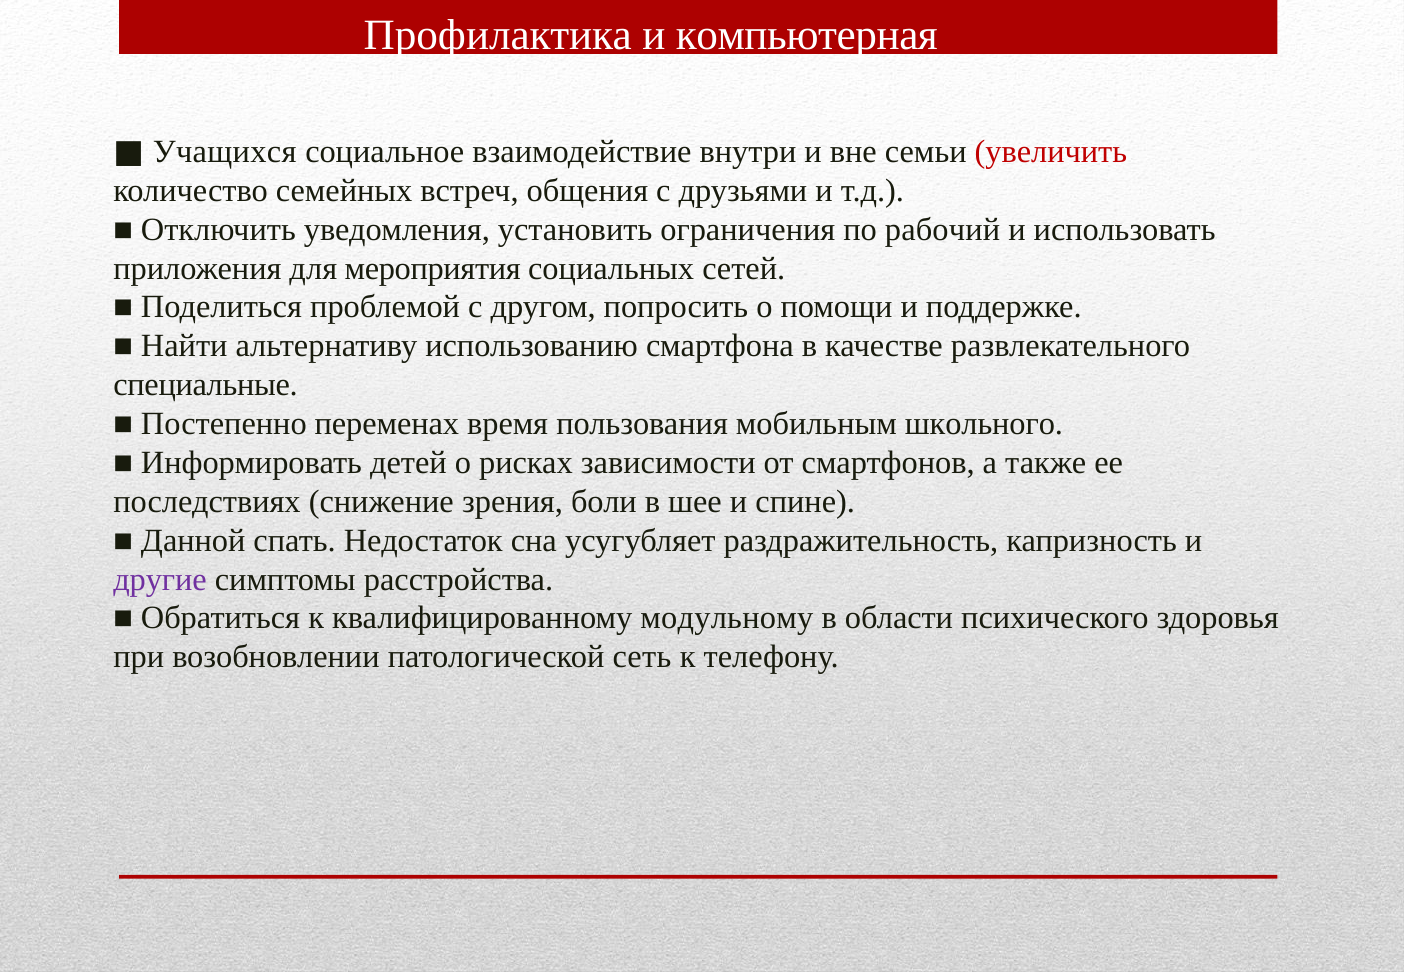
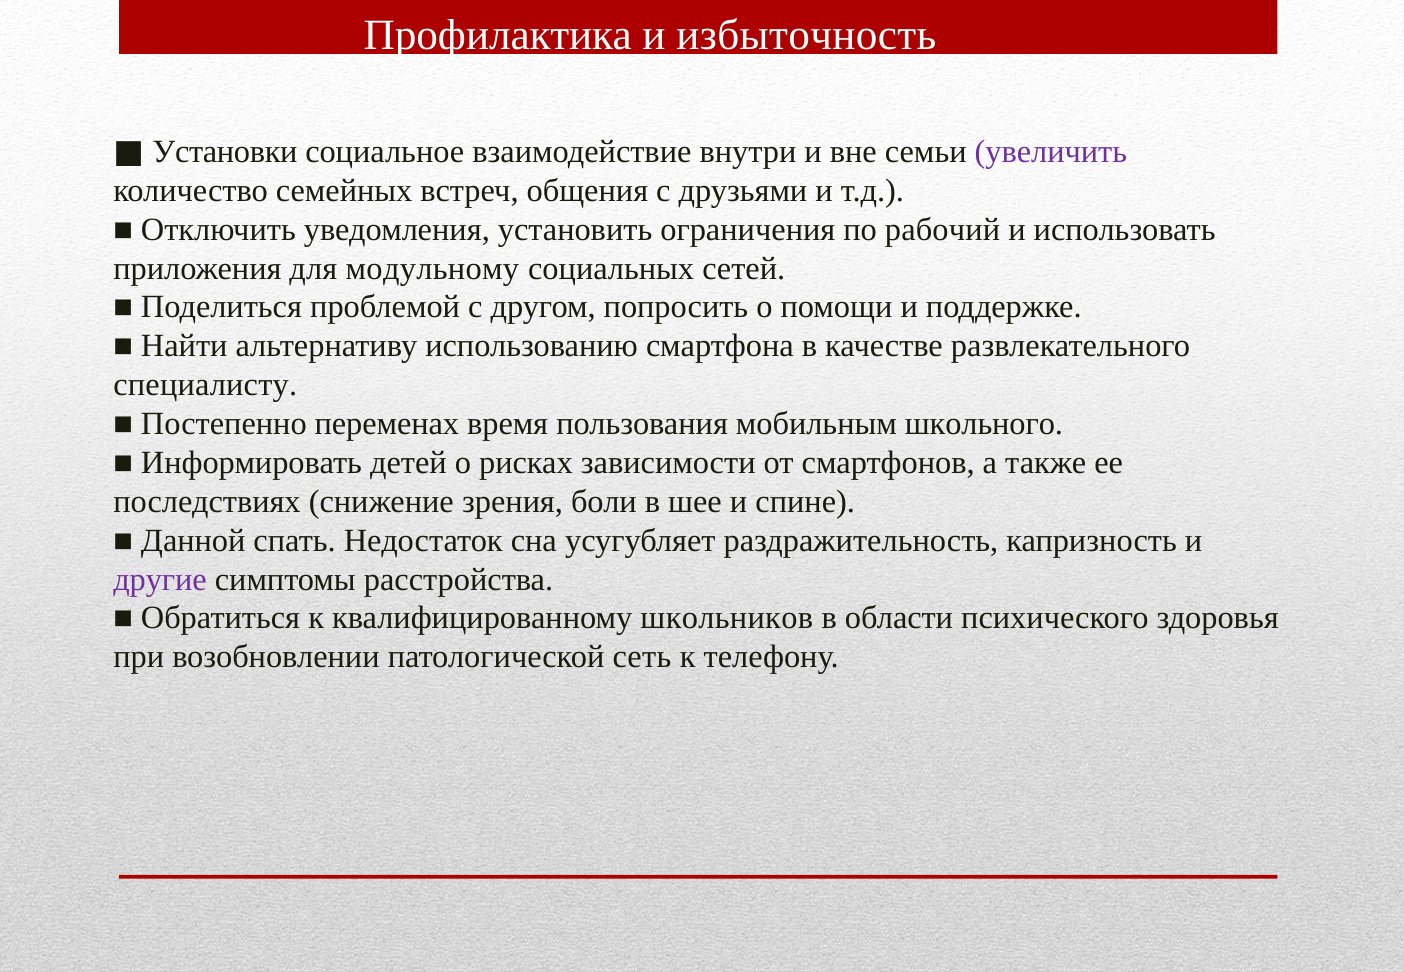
компьютерная: компьютерная -> избыточность
Учащихся: Учащихся -> Установки
увеличить colour: red -> purple
мероприятия: мероприятия -> модульному
специальные: специальные -> специалисту
модульному: модульному -> школьников
